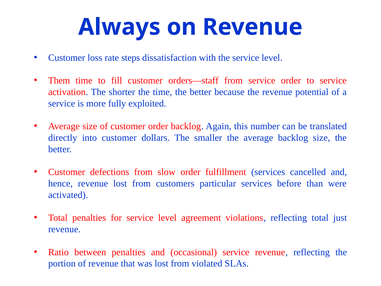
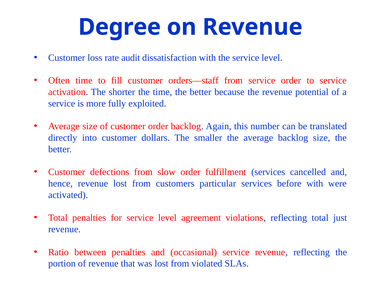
Always: Always -> Degree
steps: steps -> audit
Them: Them -> Often
before than: than -> with
